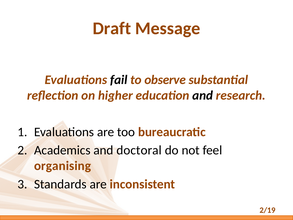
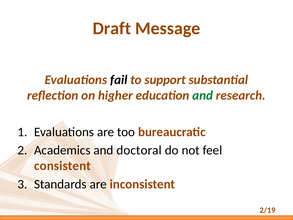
observe: observe -> support
and at (203, 95) colour: black -> green
organising: organising -> consistent
